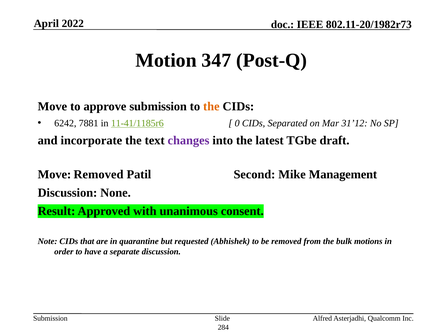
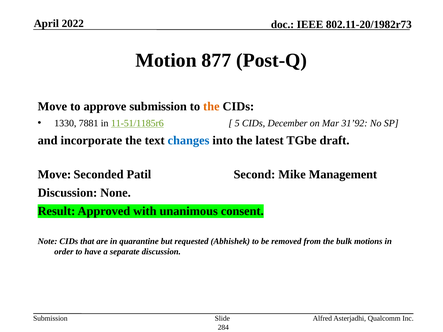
347: 347 -> 877
6242: 6242 -> 1330
11-41/1185r6: 11-41/1185r6 -> 11-51/1185r6
0: 0 -> 5
Separated: Separated -> December
31’12: 31’12 -> 31’92
changes colour: purple -> blue
Move Removed: Removed -> Seconded
